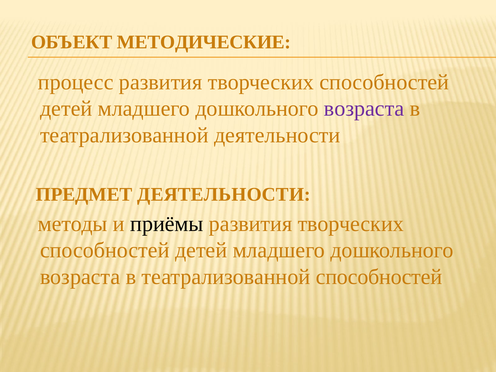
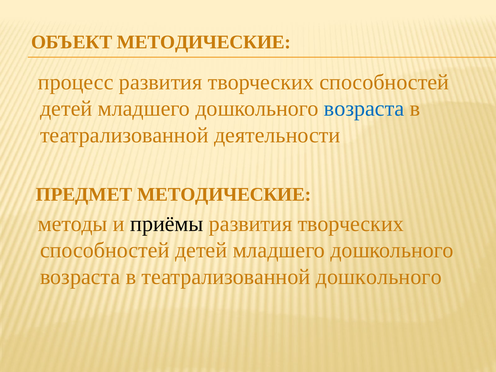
возраста at (364, 109) colour: purple -> blue
ПРЕДМЕТ ДЕЯТЕЛЬНОСТИ: ДЕЯТЕЛЬНОСТИ -> МЕТОДИЧЕСКИЕ
театрализованной способностей: способностей -> дошкольного
